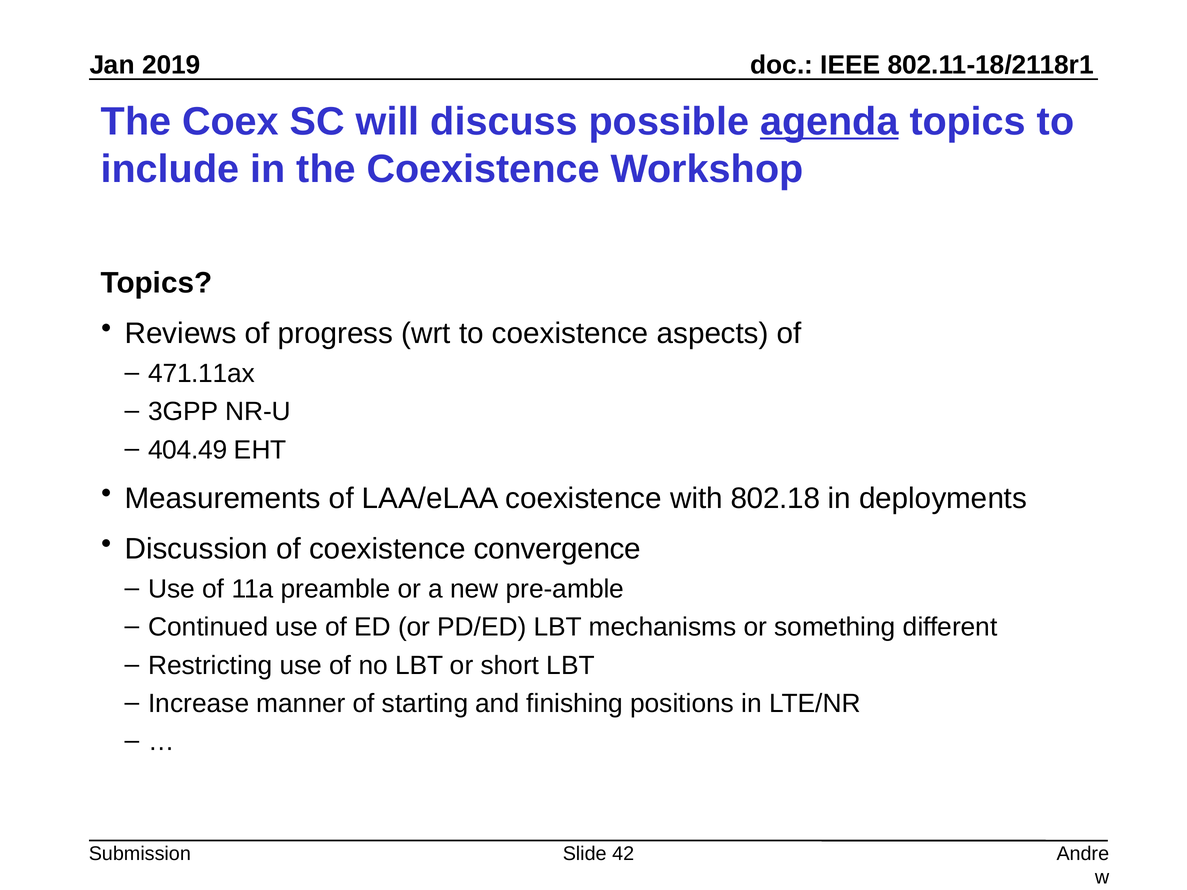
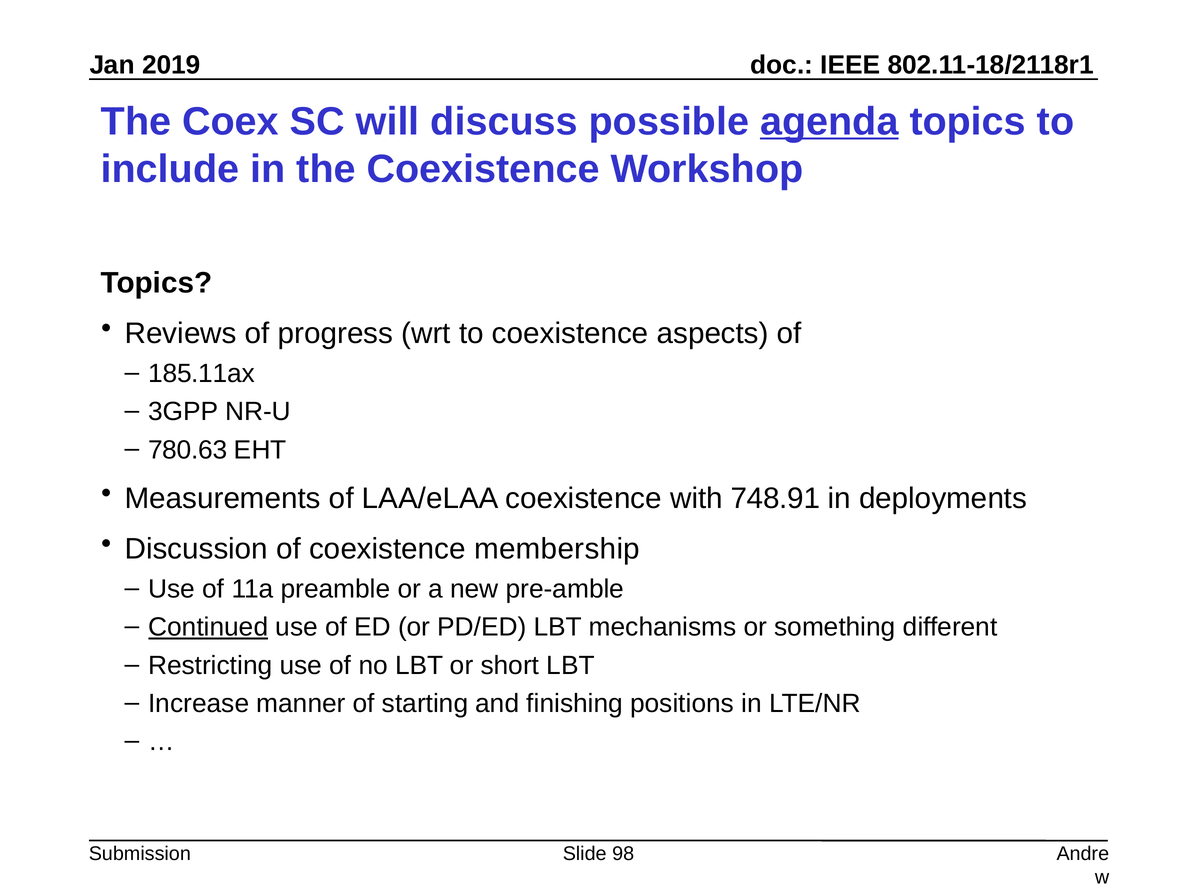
471.11ax: 471.11ax -> 185.11ax
404.49: 404.49 -> 780.63
802.18: 802.18 -> 748.91
convergence: convergence -> membership
Continued underline: none -> present
42: 42 -> 98
